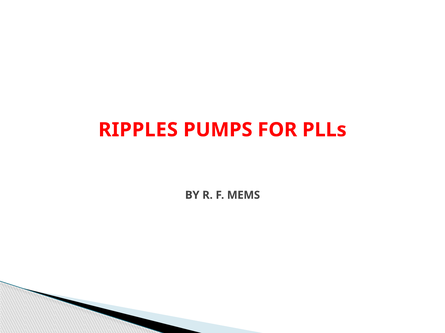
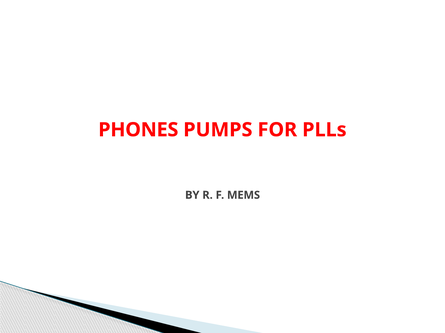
RIPPLES: RIPPLES -> PHONES
